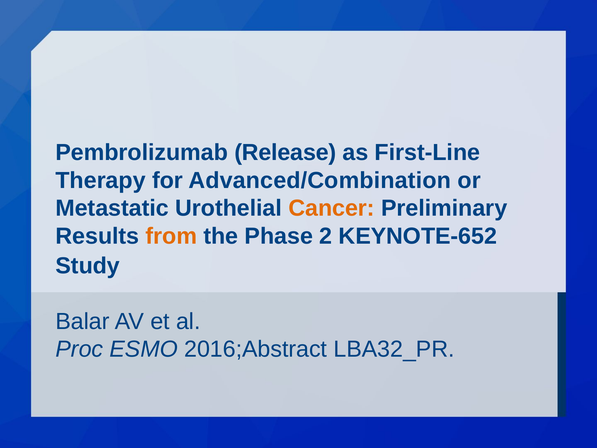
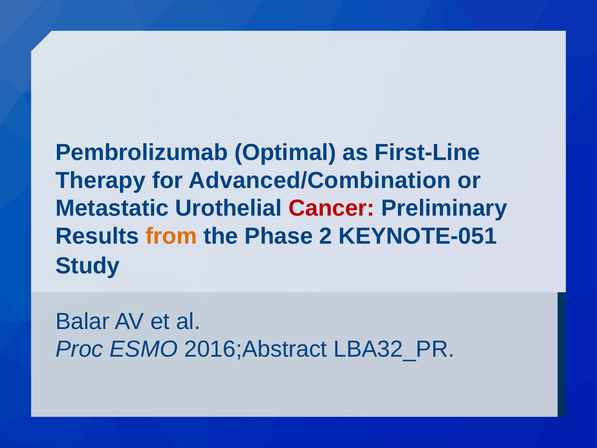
Release: Release -> Optimal
Cancer colour: orange -> red
KEYNOTE-652: KEYNOTE-652 -> KEYNOTE-051
